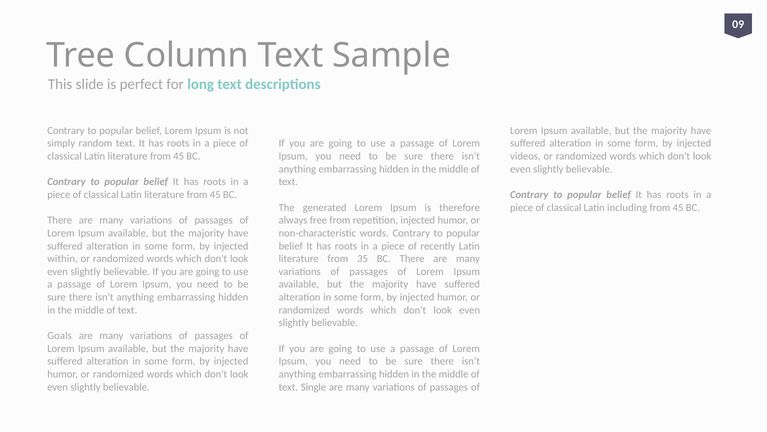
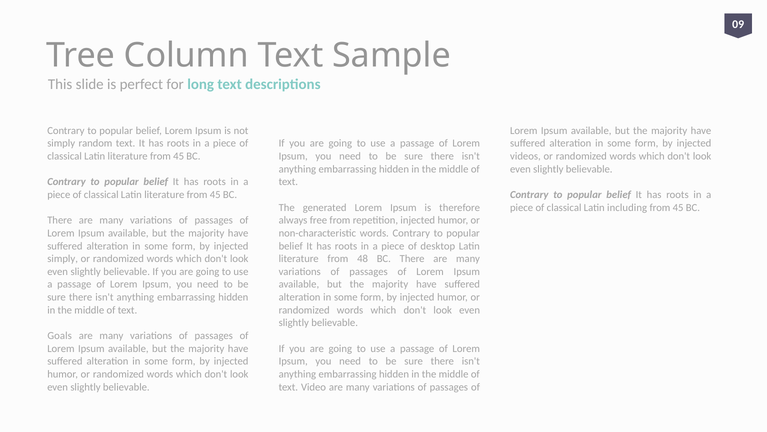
recently: recently -> desktop
within at (63, 259): within -> simply
35: 35 -> 48
Single: Single -> Video
